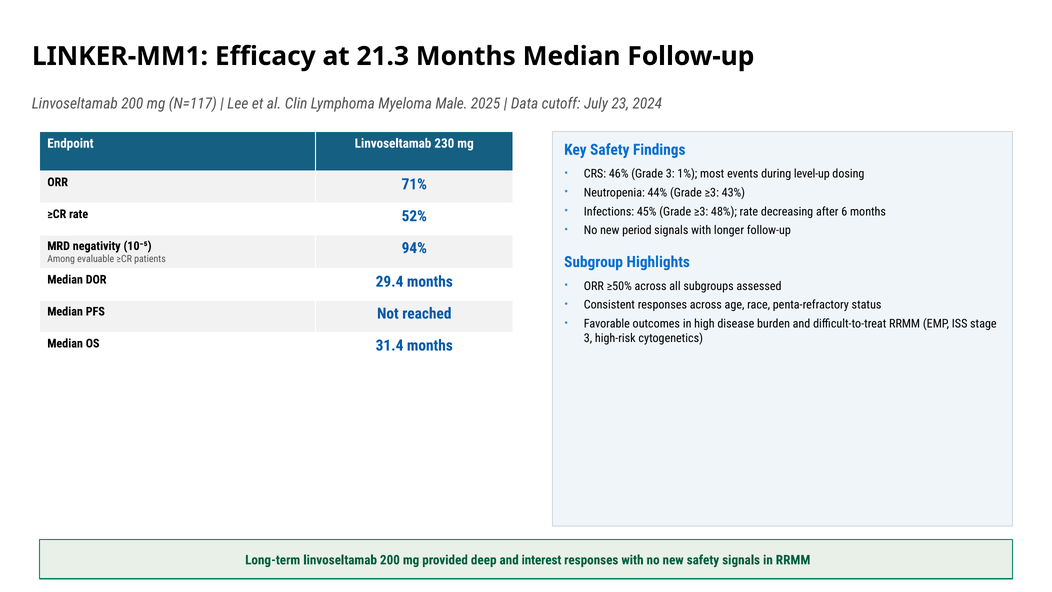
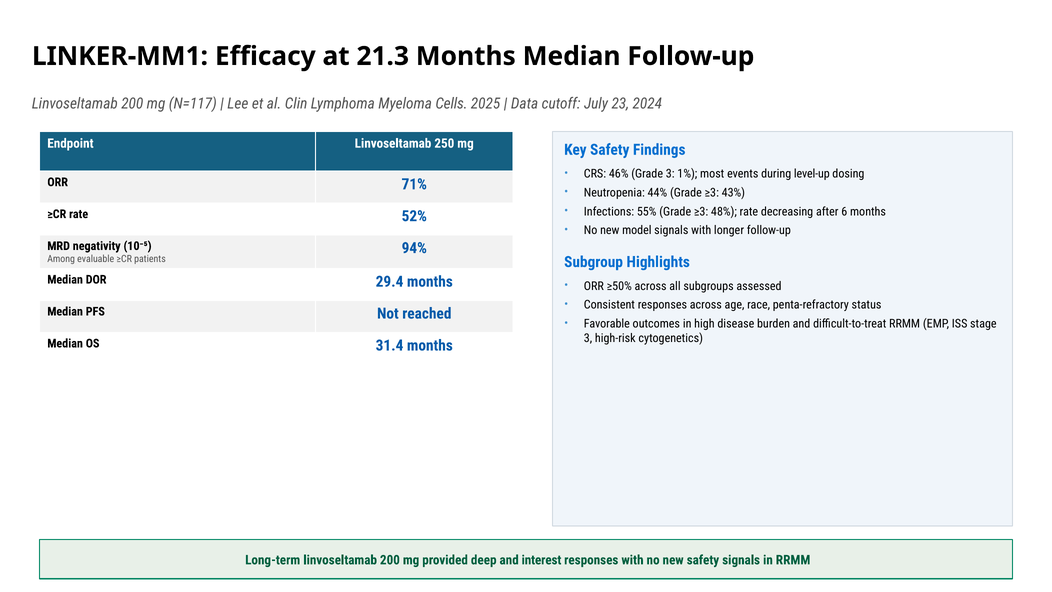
Male: Male -> Cells
230: 230 -> 250
45%: 45% -> 55%
period: period -> model
